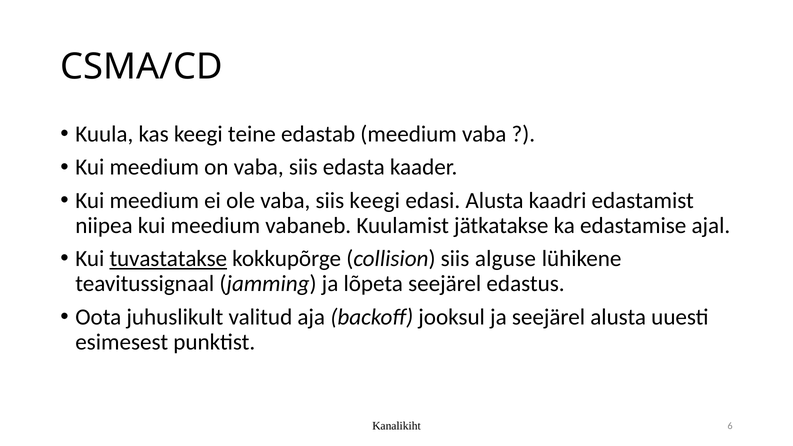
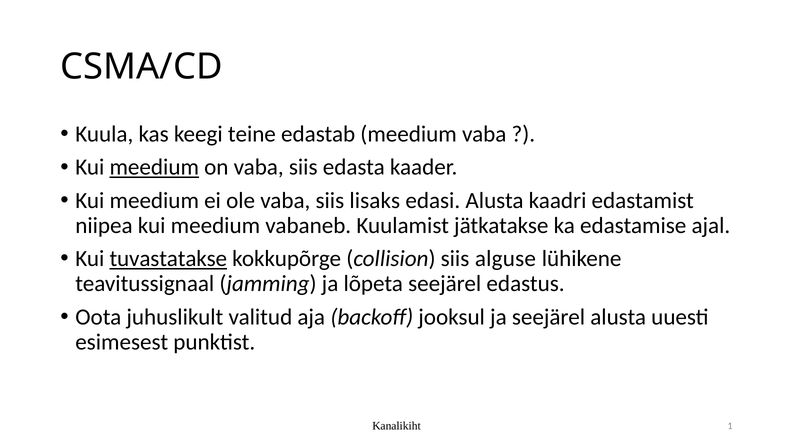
meedium at (154, 167) underline: none -> present
siis keegi: keegi -> lisaks
6: 6 -> 1
